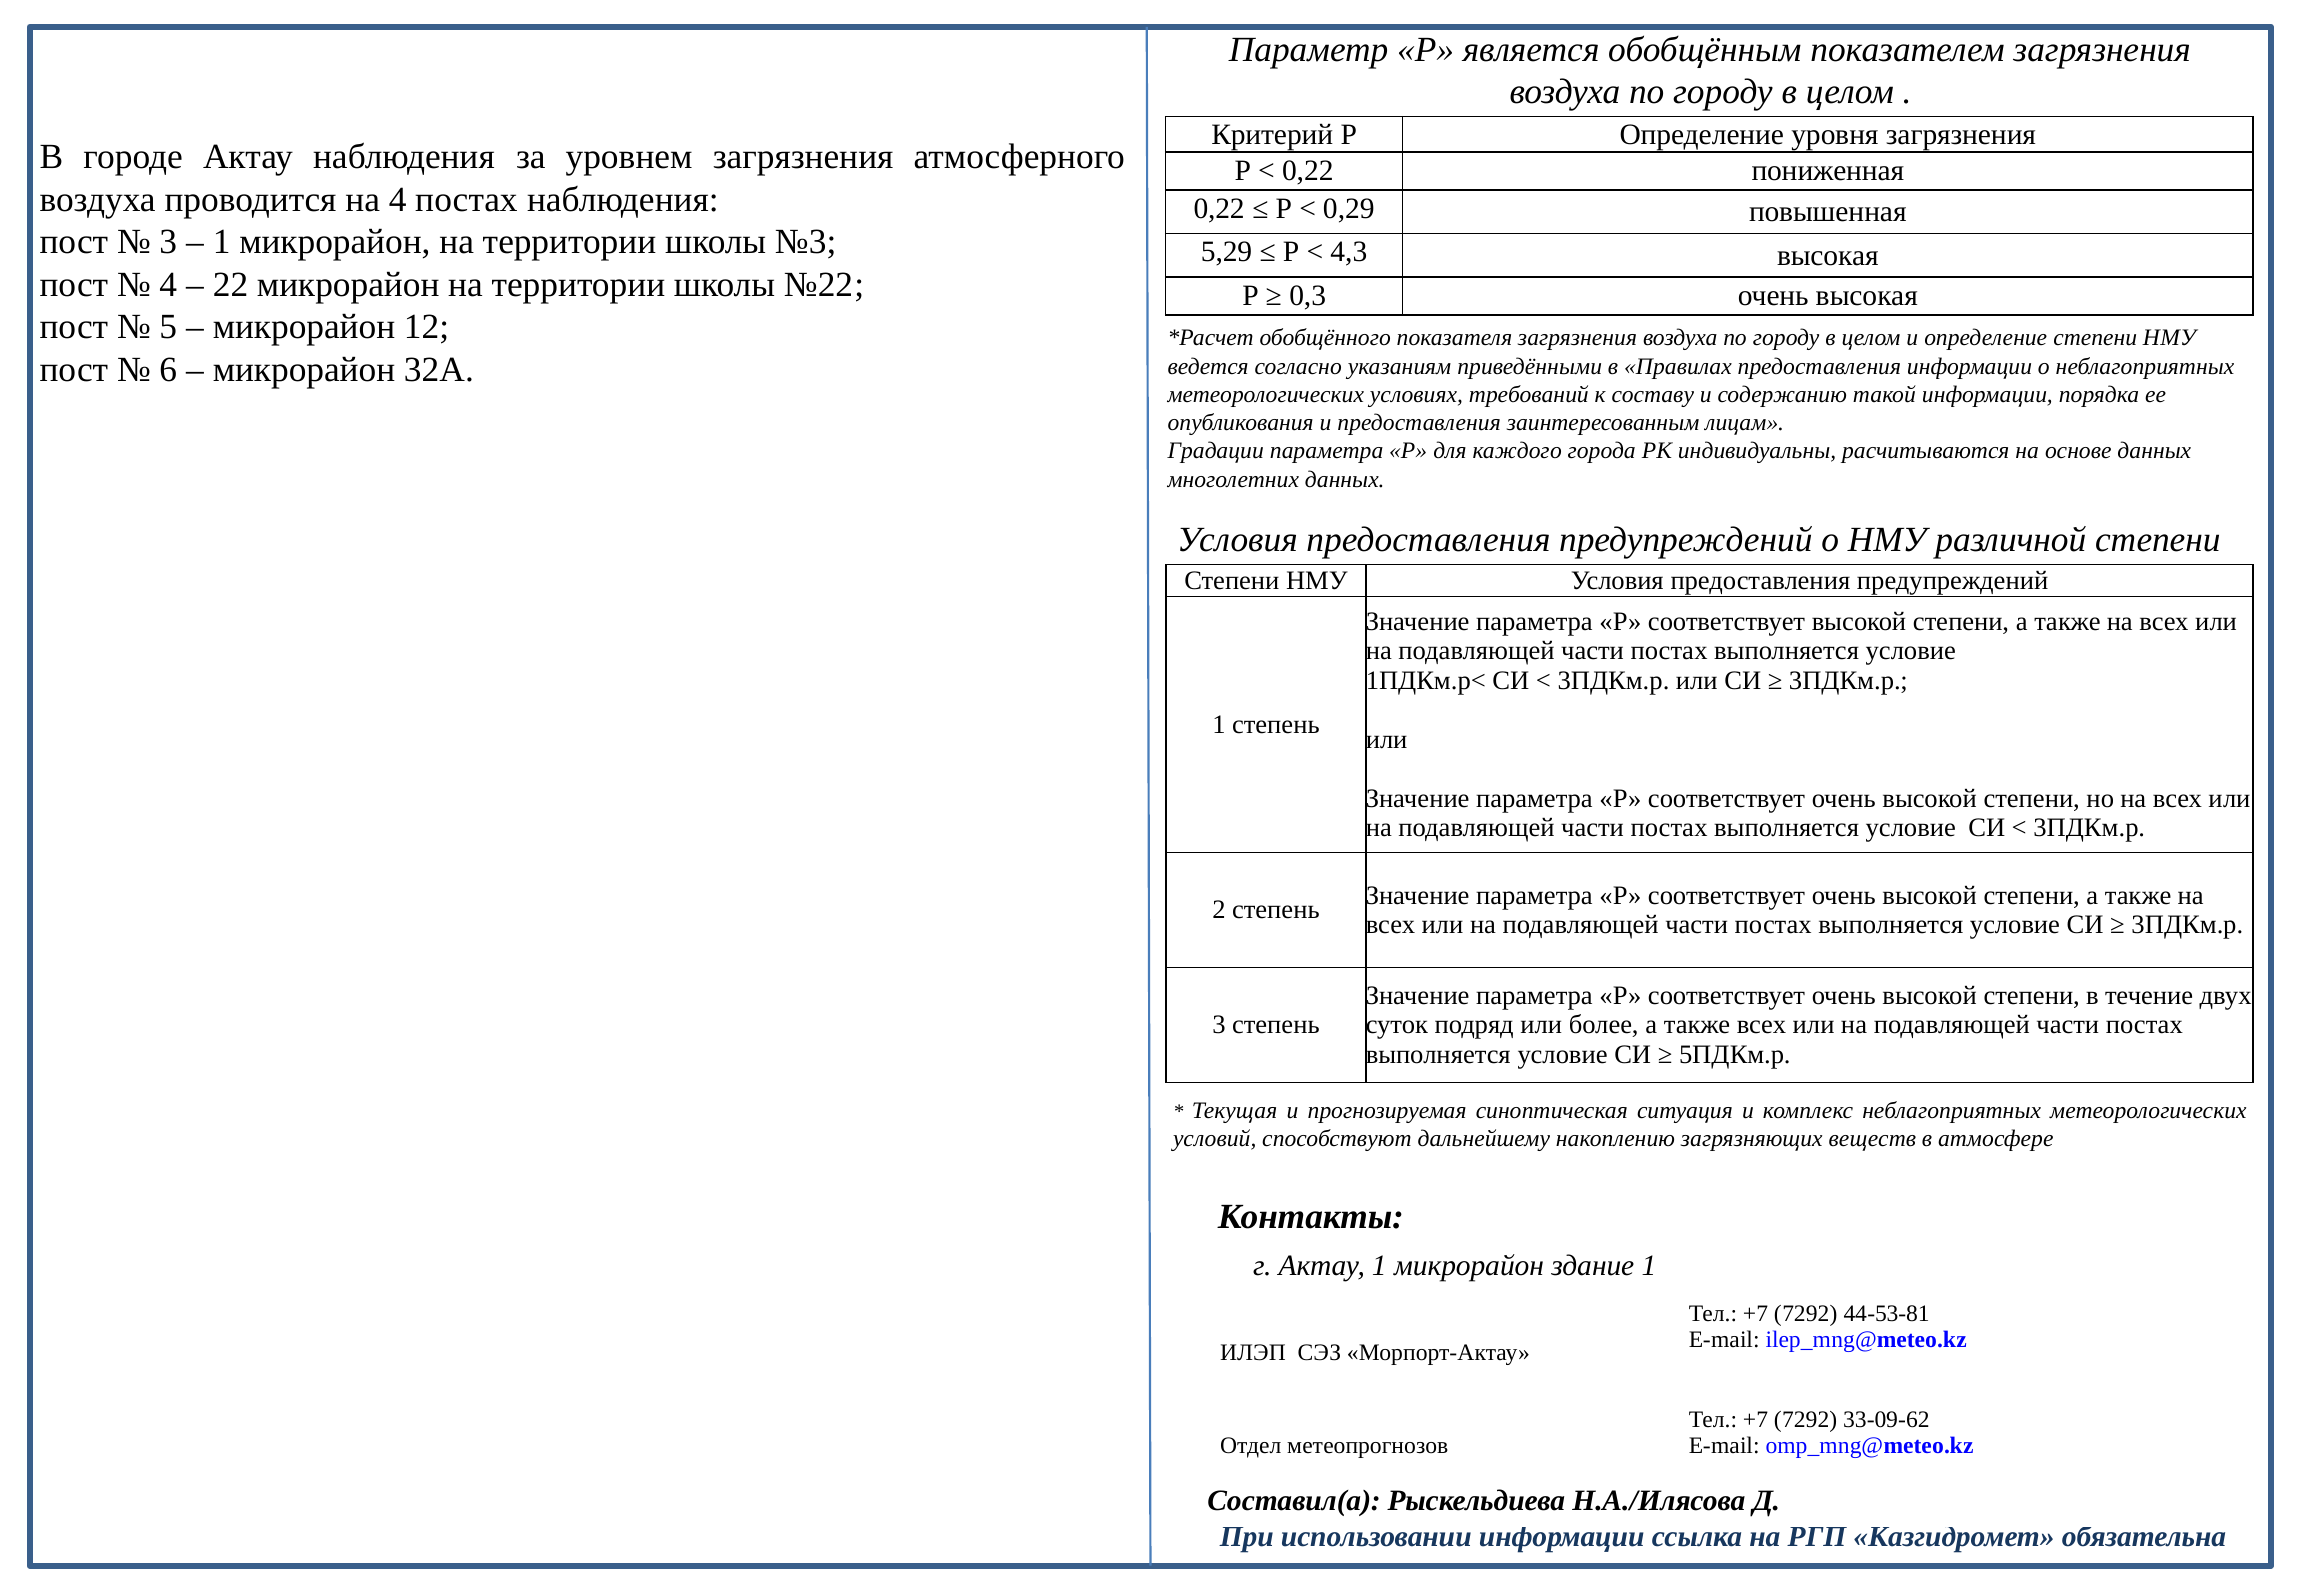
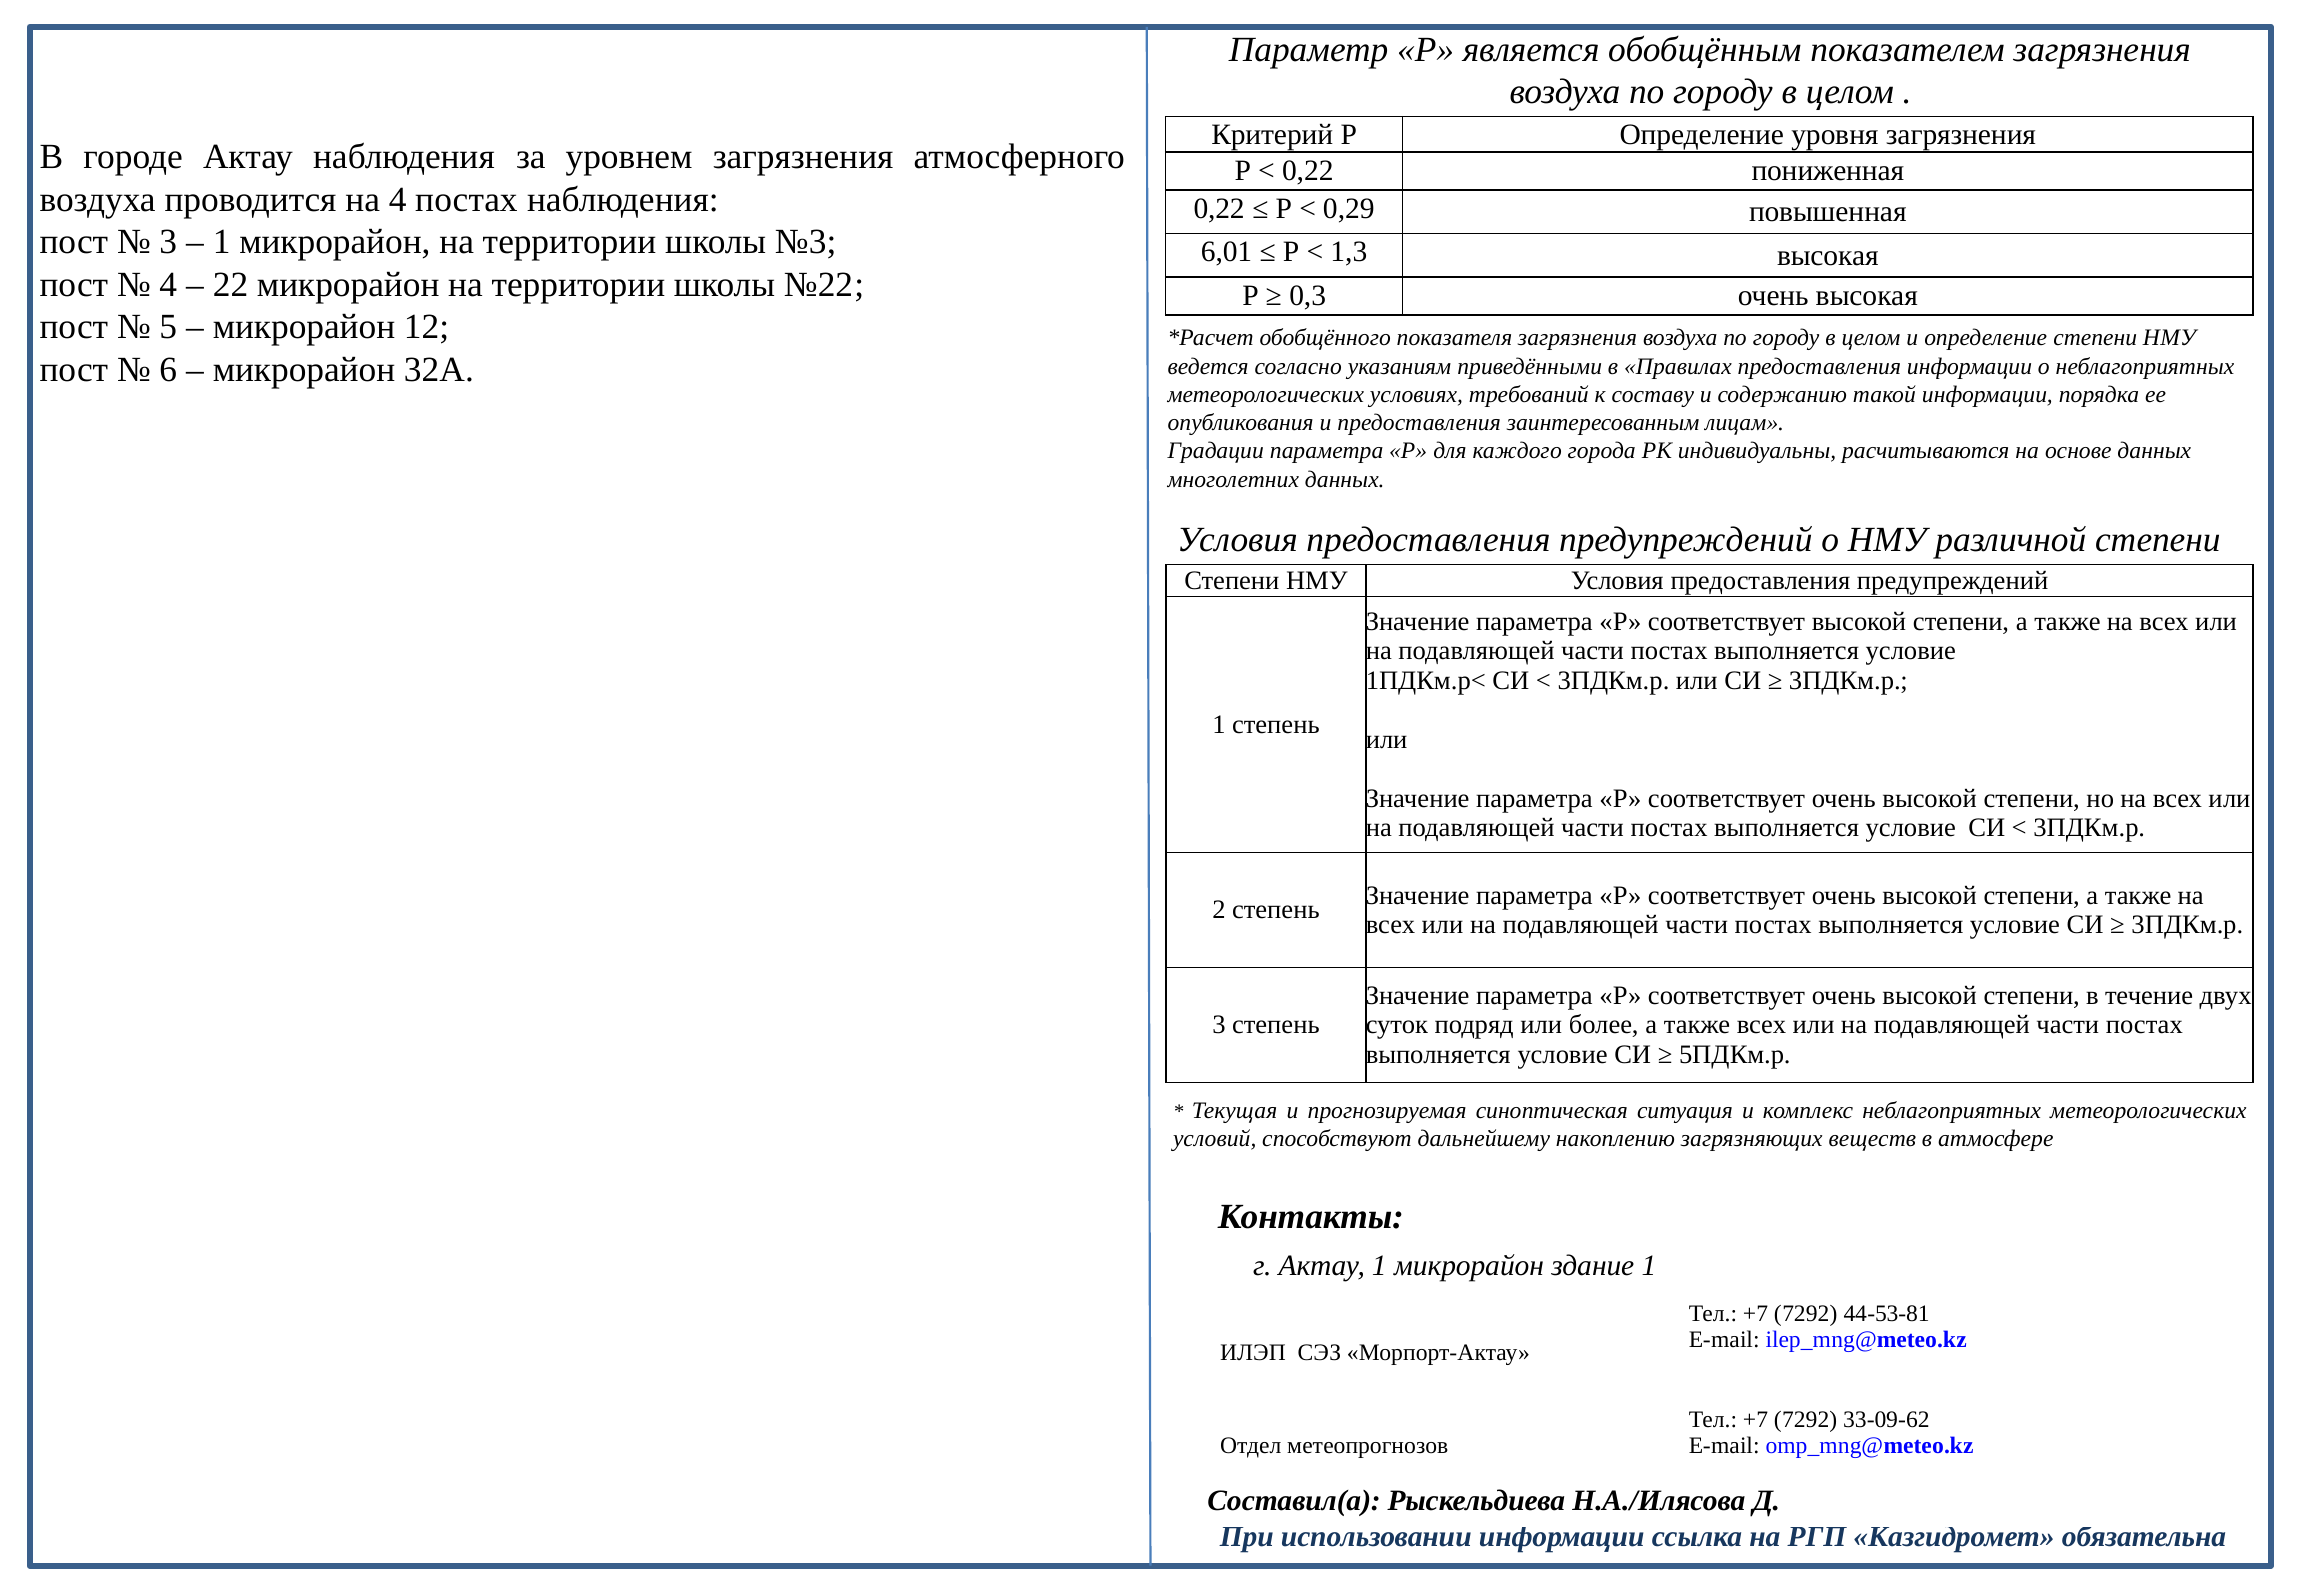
5,29: 5,29 -> 6,01
4,3: 4,3 -> 1,3
